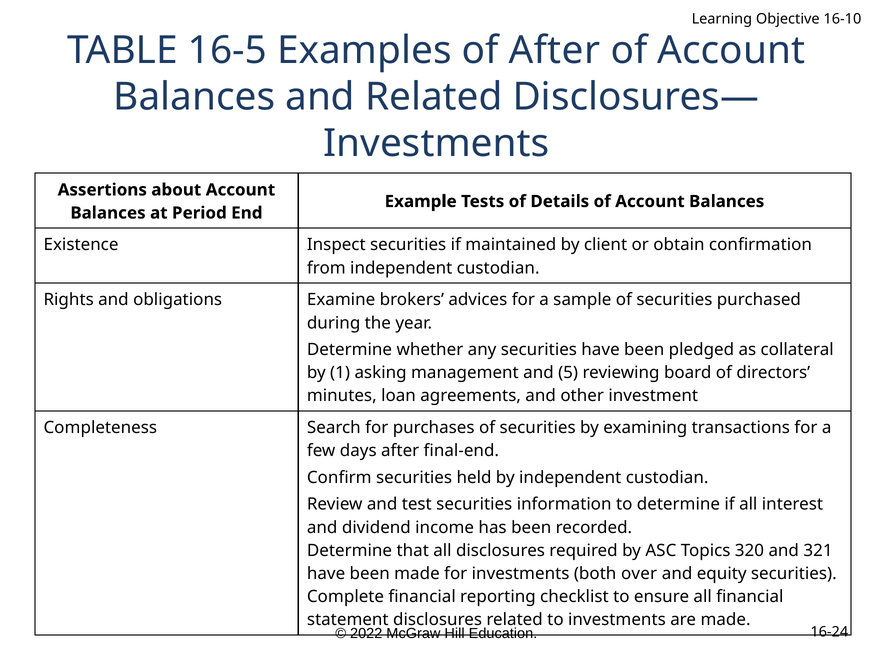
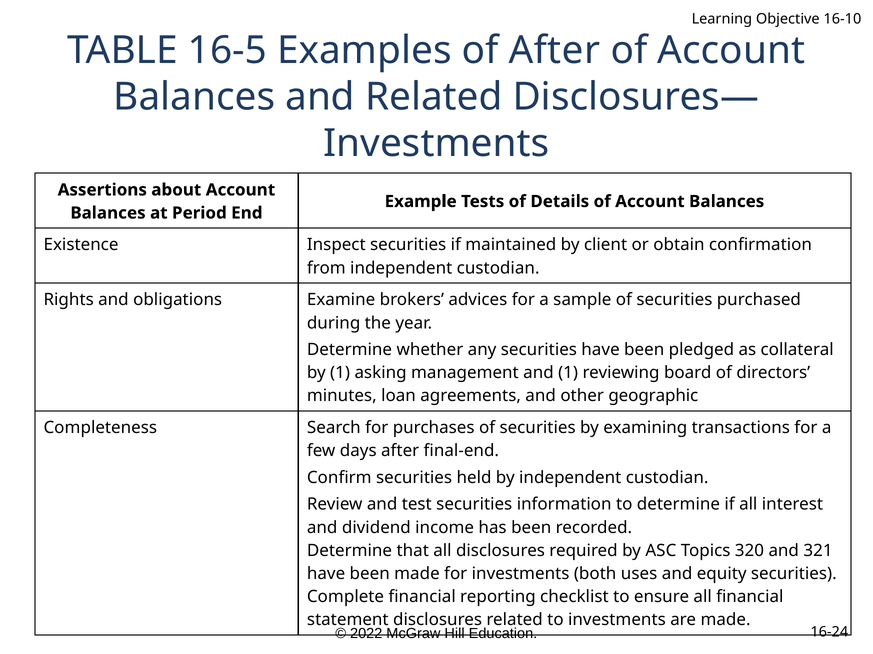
and 5: 5 -> 1
investment: investment -> geographic
over: over -> uses
